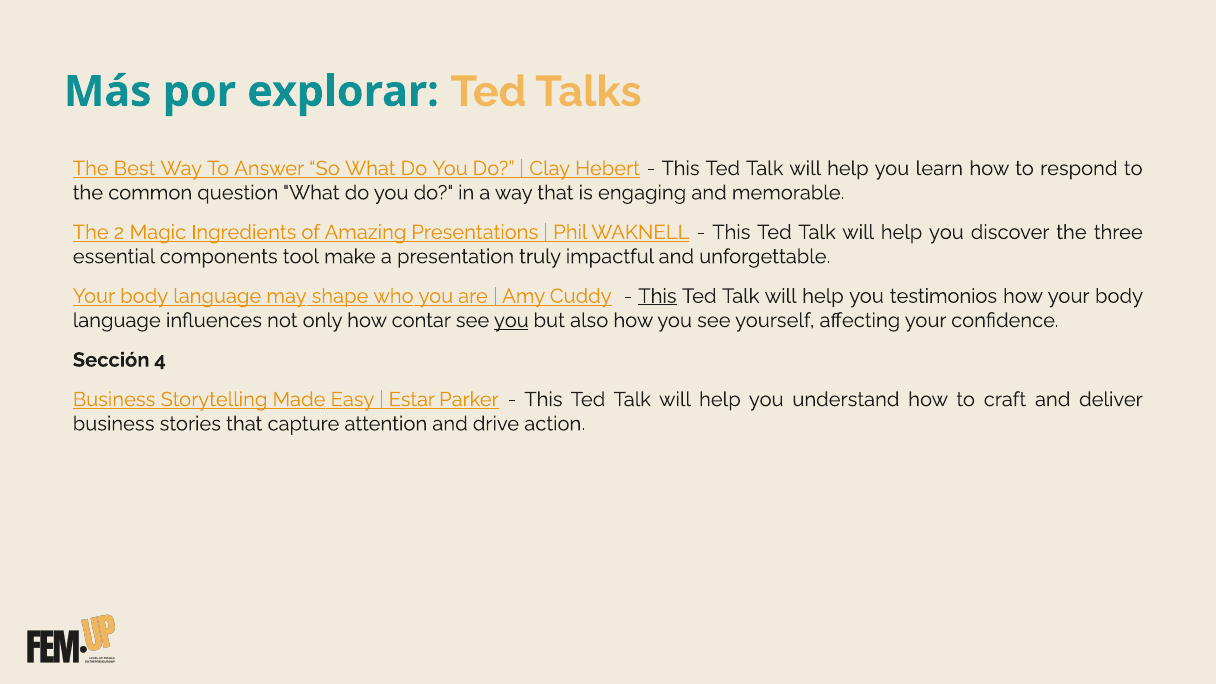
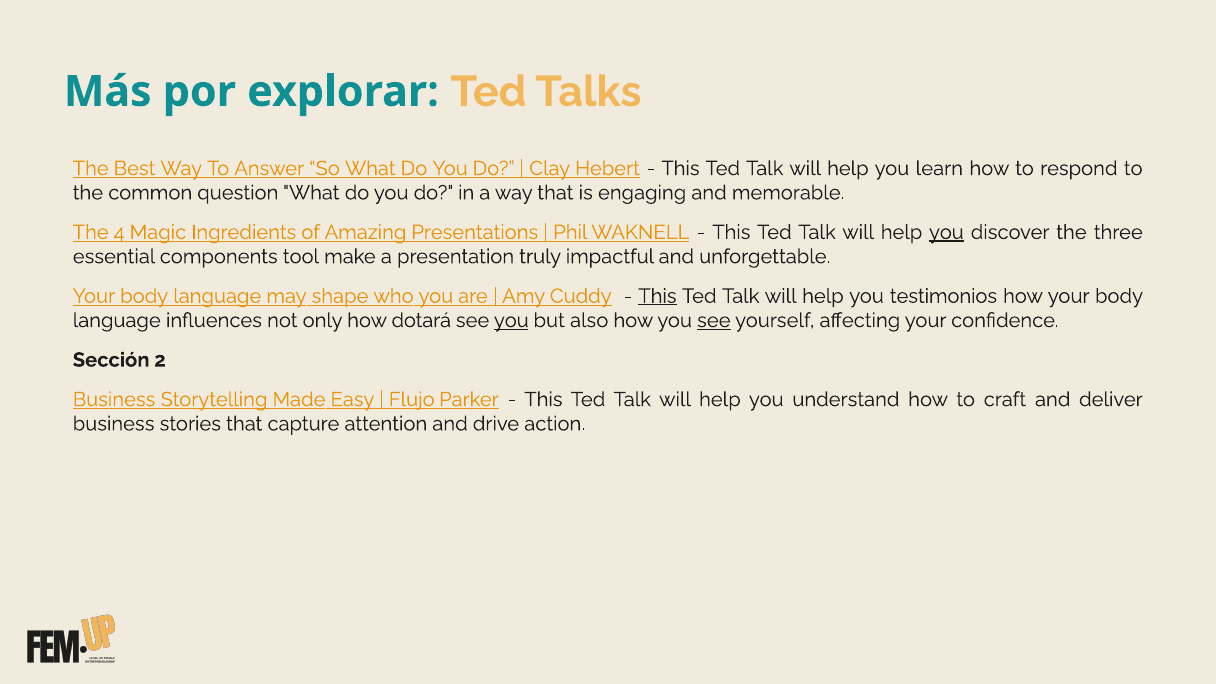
2: 2 -> 4
you at (946, 232) underline: none -> present
contar: contar -> dotará
see at (714, 320) underline: none -> present
4: 4 -> 2
Estar: Estar -> Flujo
